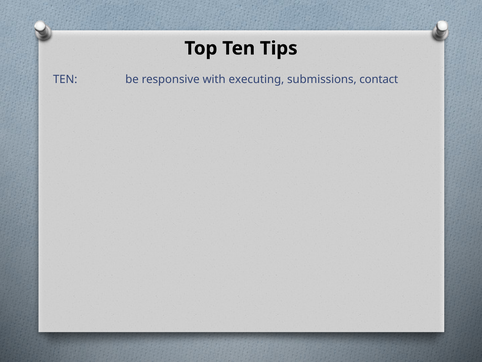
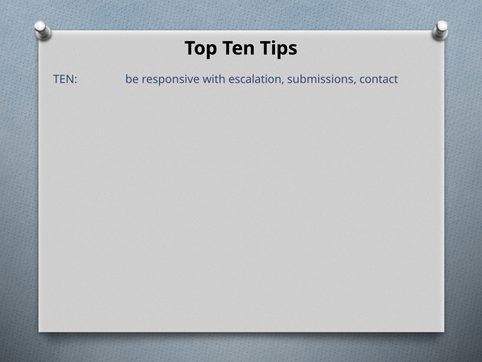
executing: executing -> escalation
